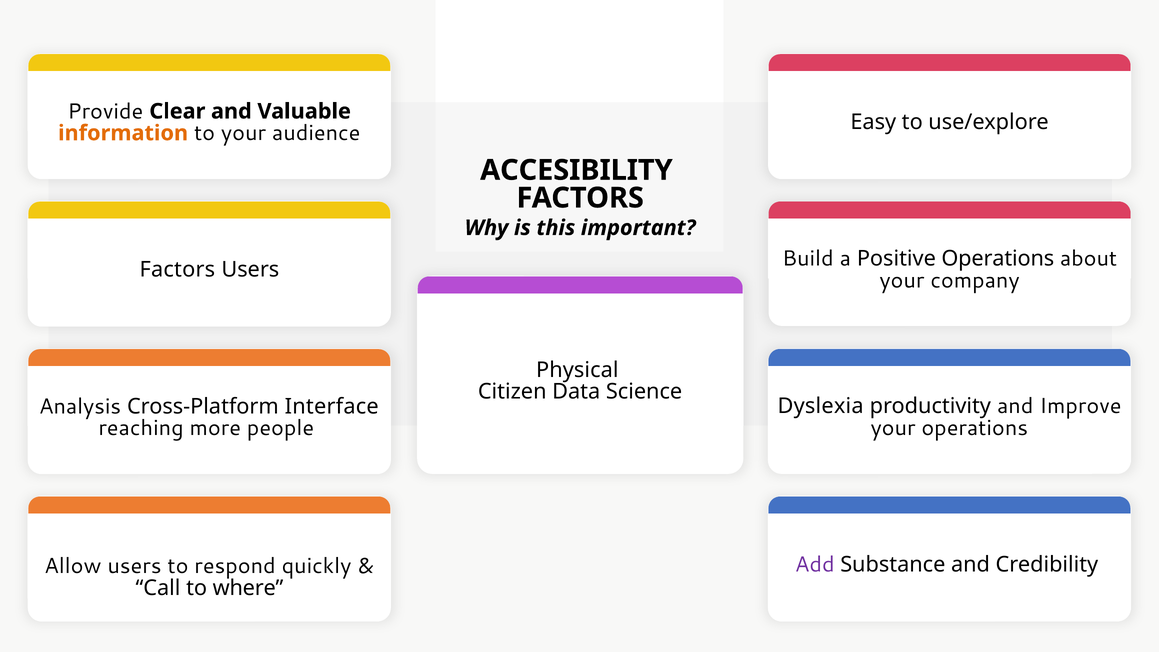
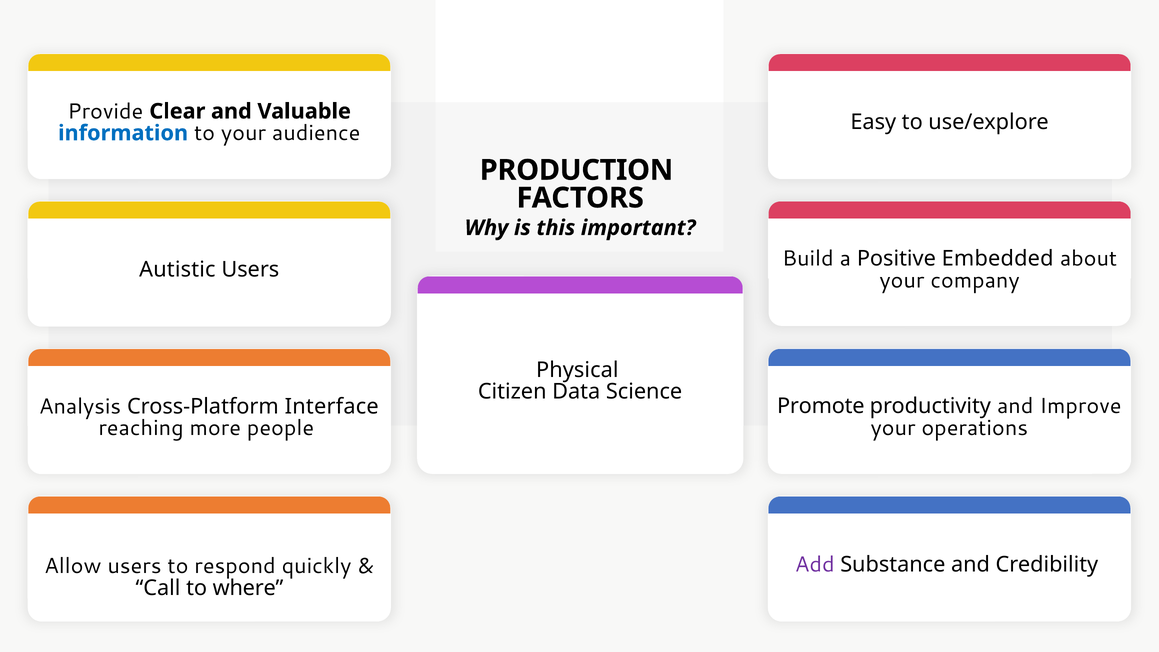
information colour: orange -> blue
ACCESIBILITY: ACCESIBILITY -> PRODUCTION
Positive Operations: Operations -> Embedded
Factors at (177, 270): Factors -> Autistic
Dyslexia: Dyslexia -> Promote
